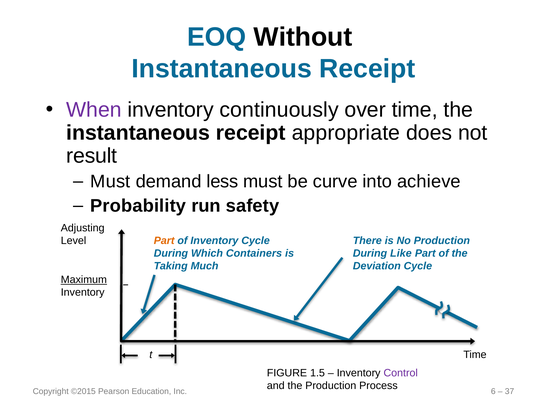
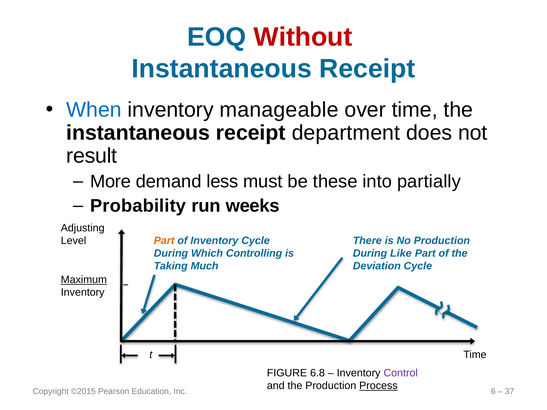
Without colour: black -> red
When colour: purple -> blue
continuously: continuously -> manageable
appropriate: appropriate -> department
Must at (110, 182): Must -> More
curve: curve -> these
achieve: achieve -> partially
safety: safety -> weeks
Containers: Containers -> Controlling
1.5: 1.5 -> 6.8
Process underline: none -> present
